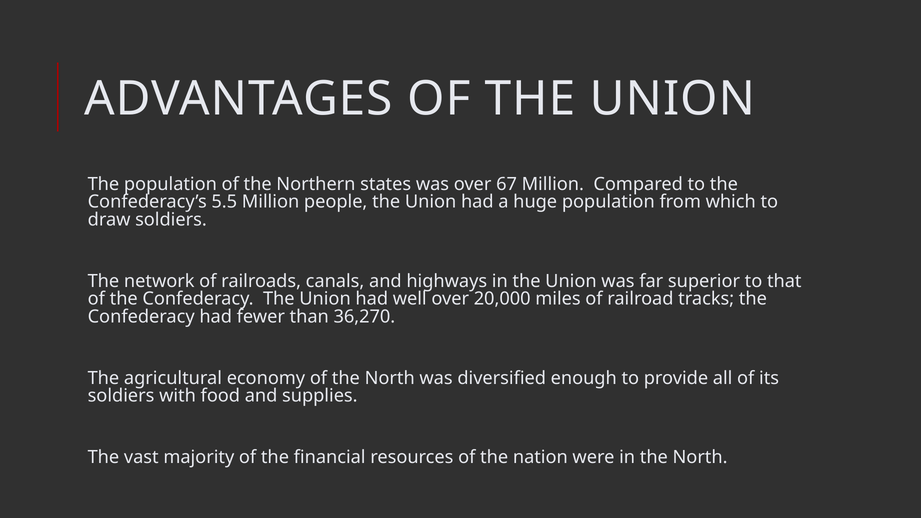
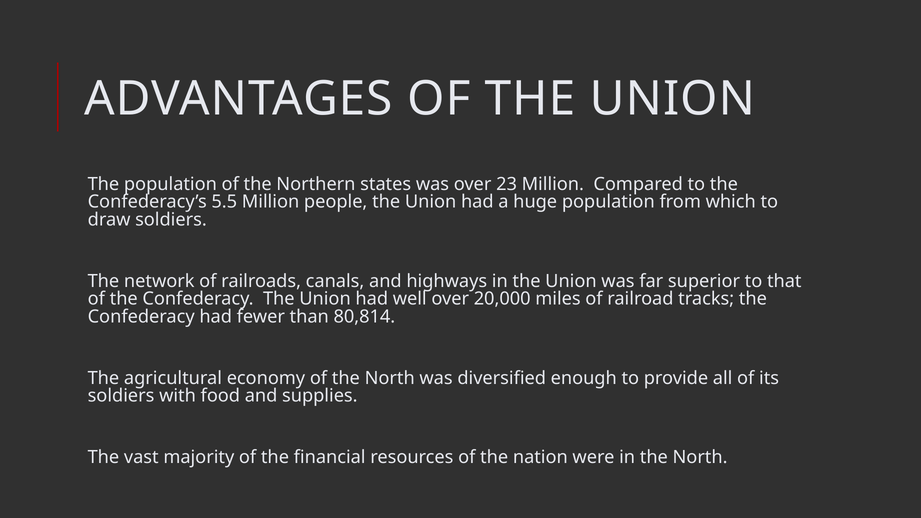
67: 67 -> 23
36,270: 36,270 -> 80,814
